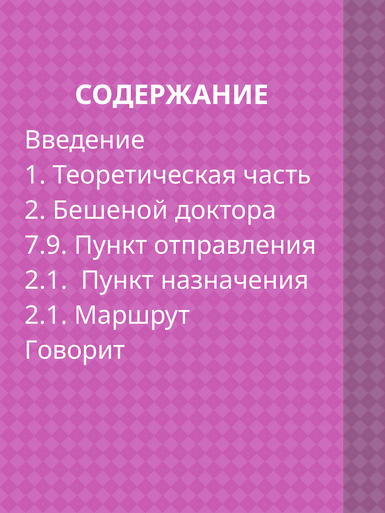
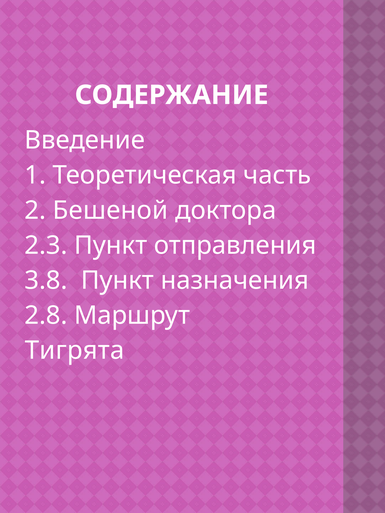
7.9: 7.9 -> 2.3
2.1 at (46, 281): 2.1 -> 3.8
2.1 at (46, 316): 2.1 -> 2.8
Говорит: Говорит -> Тигрята
